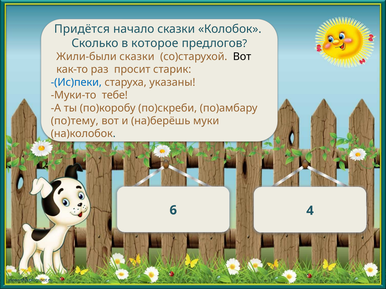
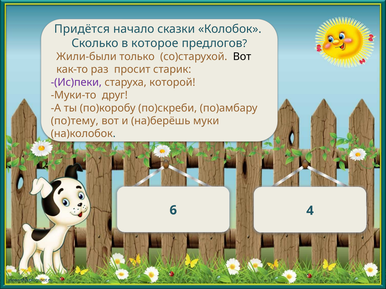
Жили-были сказки: сказки -> только
-(Ис)пеки colour: blue -> purple
указаны: указаны -> которой
тебе: тебе -> друг
